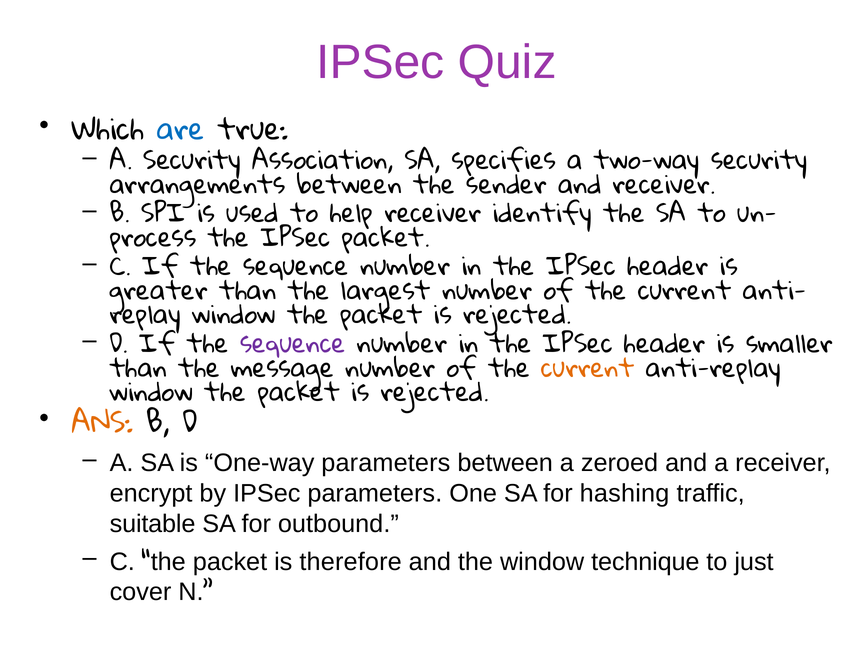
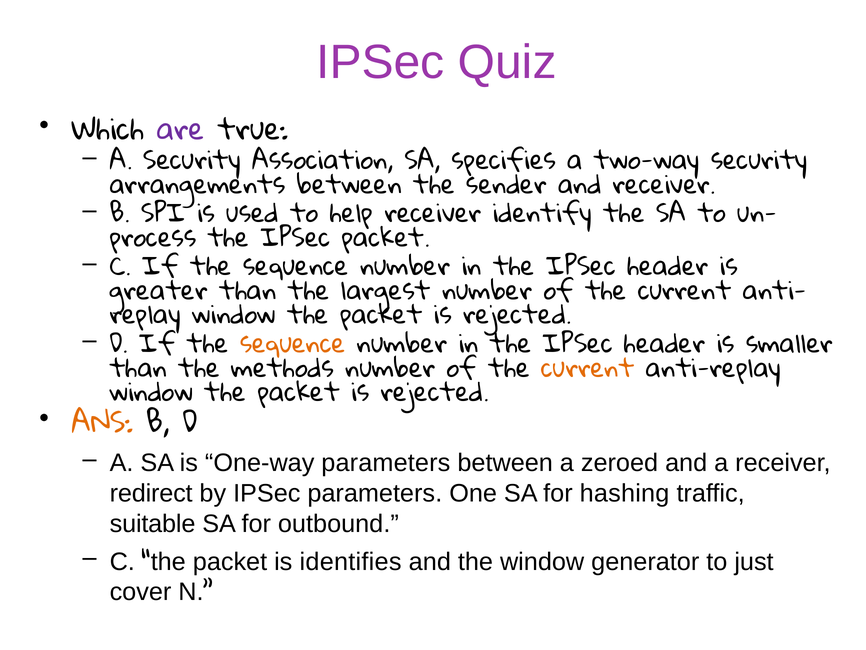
are colour: blue -> purple
sequence at (293, 344) colour: purple -> orange
message: message -> methods
encrypt: encrypt -> redirect
therefore: therefore -> identifies
technique: technique -> generator
